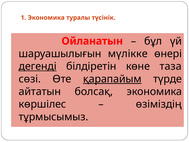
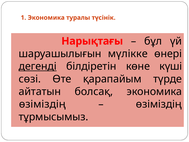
Ойланатын: Ойланатын -> Нарықтағы
таза: таза -> күші
қарапайым underline: present -> none
көршілес at (42, 104): көршілес -> өзіміздің
